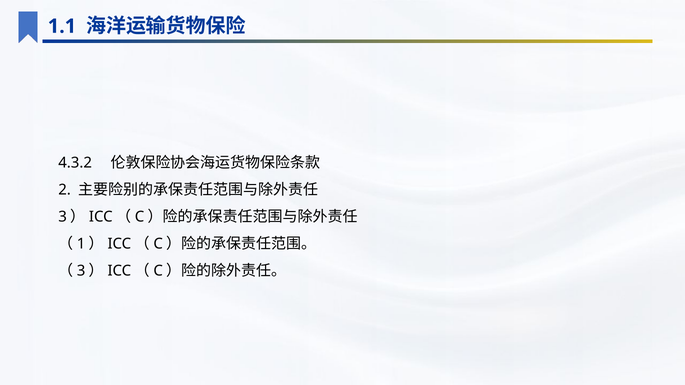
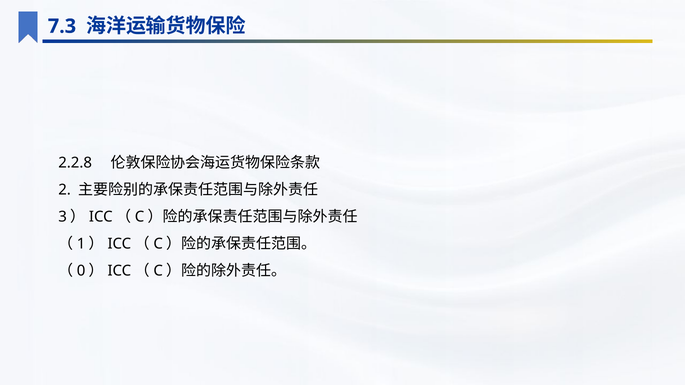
1.1: 1.1 -> 7.3
4.3.2: 4.3.2 -> 2.2.8
3 at (81, 271): 3 -> 0
